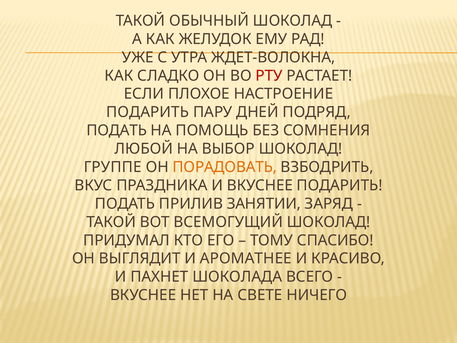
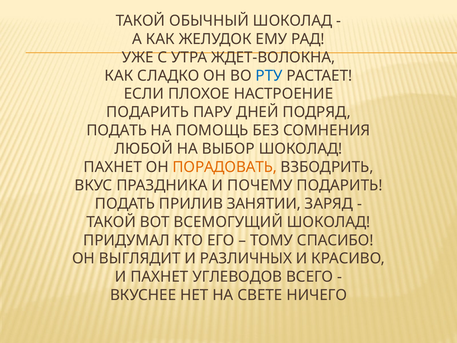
РТУ colour: red -> blue
ГРУППЕ at (113, 167): ГРУППЕ -> ПАХНЕТ
И ВКУСНЕЕ: ВКУСНЕЕ -> ПОЧЕМУ
АРОМАТНЕЕ: АРОМАТНЕЕ -> РАЗЛИЧНЫХ
ШОКОЛАДА: ШОКОЛАДА -> УГЛЕВОДОВ
